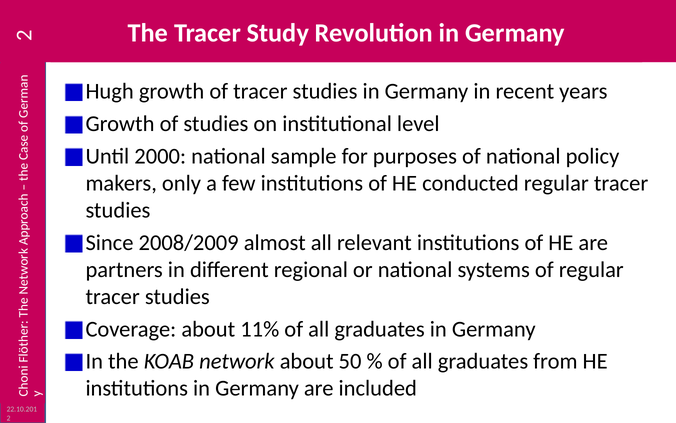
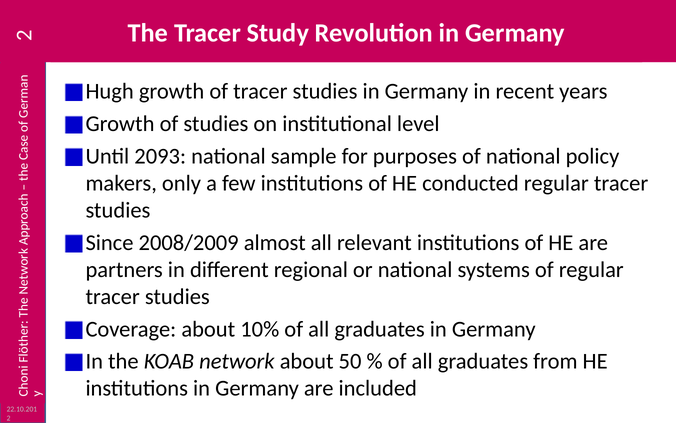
2000: 2000 -> 2093
11%: 11% -> 10%
